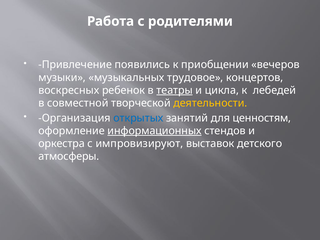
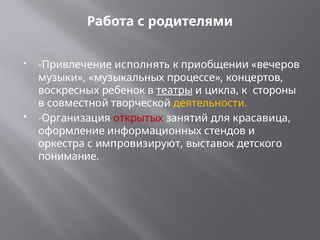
появились: появились -> исполнять
трудовое: трудовое -> процессе
лебедей: лебедей -> стороны
открытых colour: blue -> red
ценностям: ценностям -> красавица
информационных underline: present -> none
атмосферы: атмосферы -> понимание
